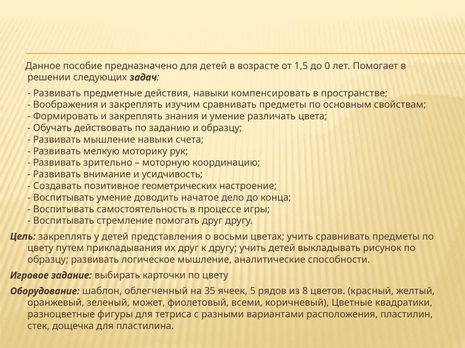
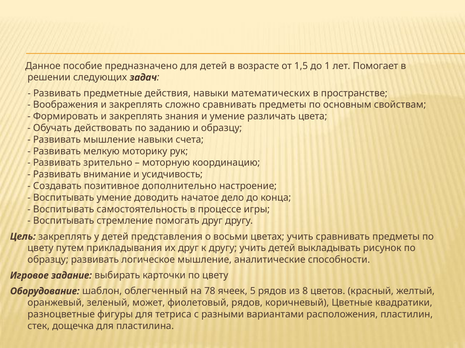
0: 0 -> 1
компенсировать: компенсировать -> математических
изучим: изучим -> сложно
геометрических: геометрических -> дополнительно
35: 35 -> 78
фиолетовый всеми: всеми -> рядов
